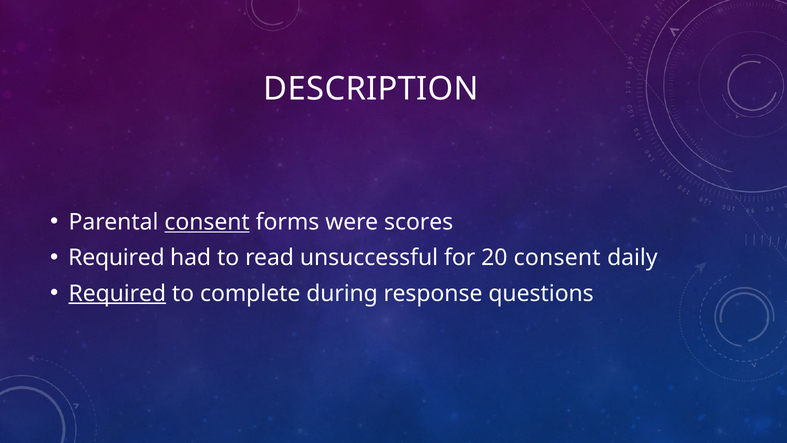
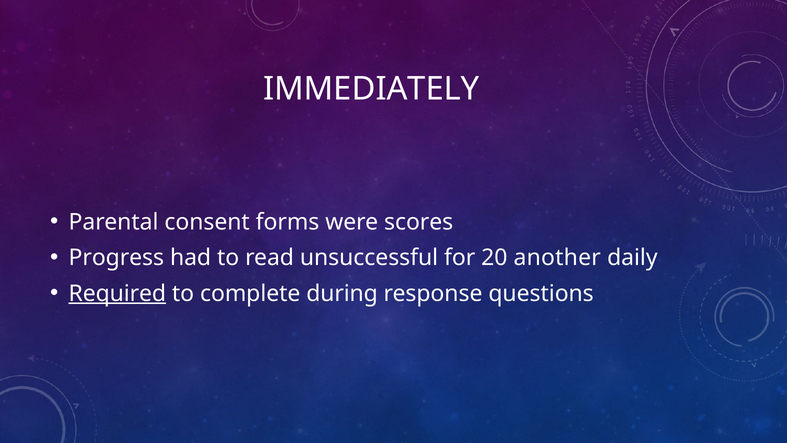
DESCRIPTION: DESCRIPTION -> IMMEDIATELY
consent at (207, 222) underline: present -> none
Required at (116, 258): Required -> Progress
20 consent: consent -> another
